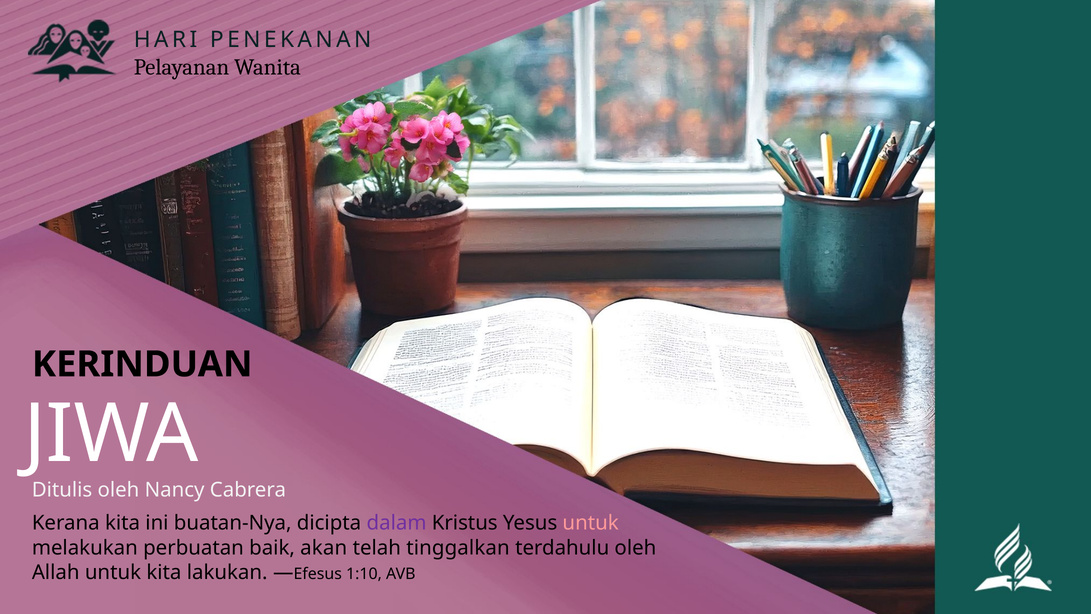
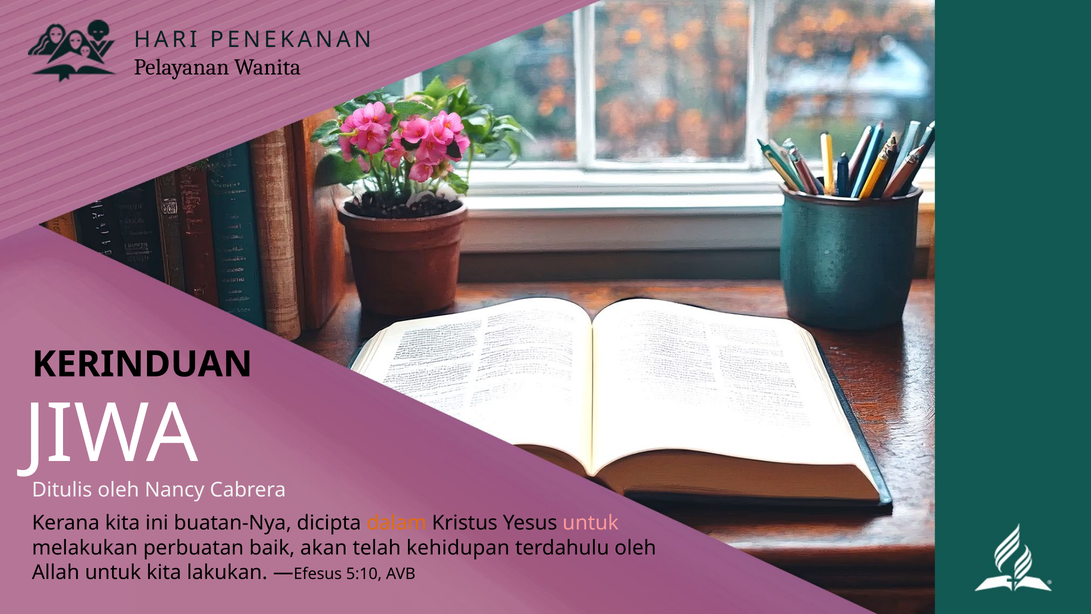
dalam colour: purple -> orange
tinggalkan: tinggalkan -> kehidupan
1:10: 1:10 -> 5:10
